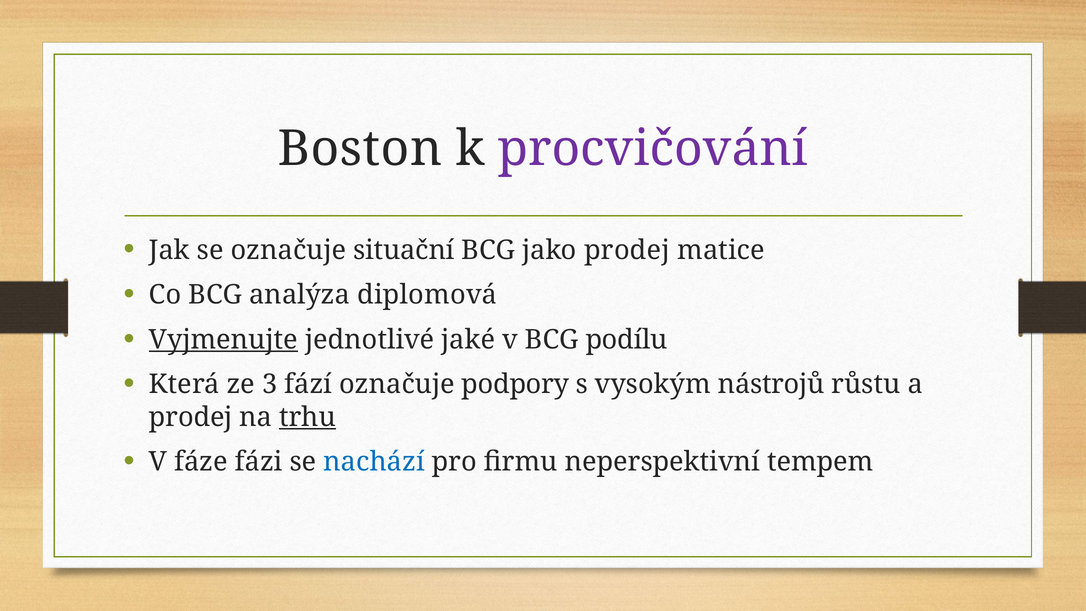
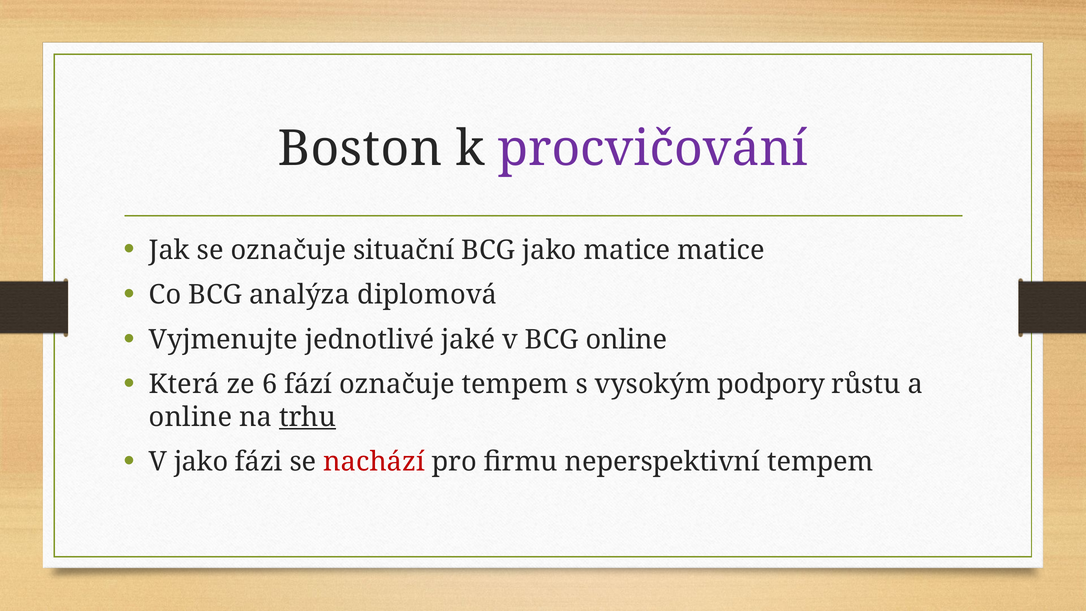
jako prodej: prodej -> matice
Vyjmenujte underline: present -> none
BCG podílu: podílu -> online
3: 3 -> 6
označuje podpory: podpory -> tempem
nástrojů: nástrojů -> podpory
prodej at (191, 417): prodej -> online
V fáze: fáze -> jako
nachází colour: blue -> red
